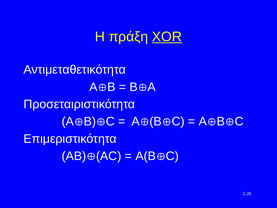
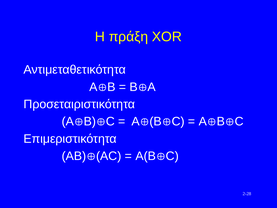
XOR underline: present -> none
